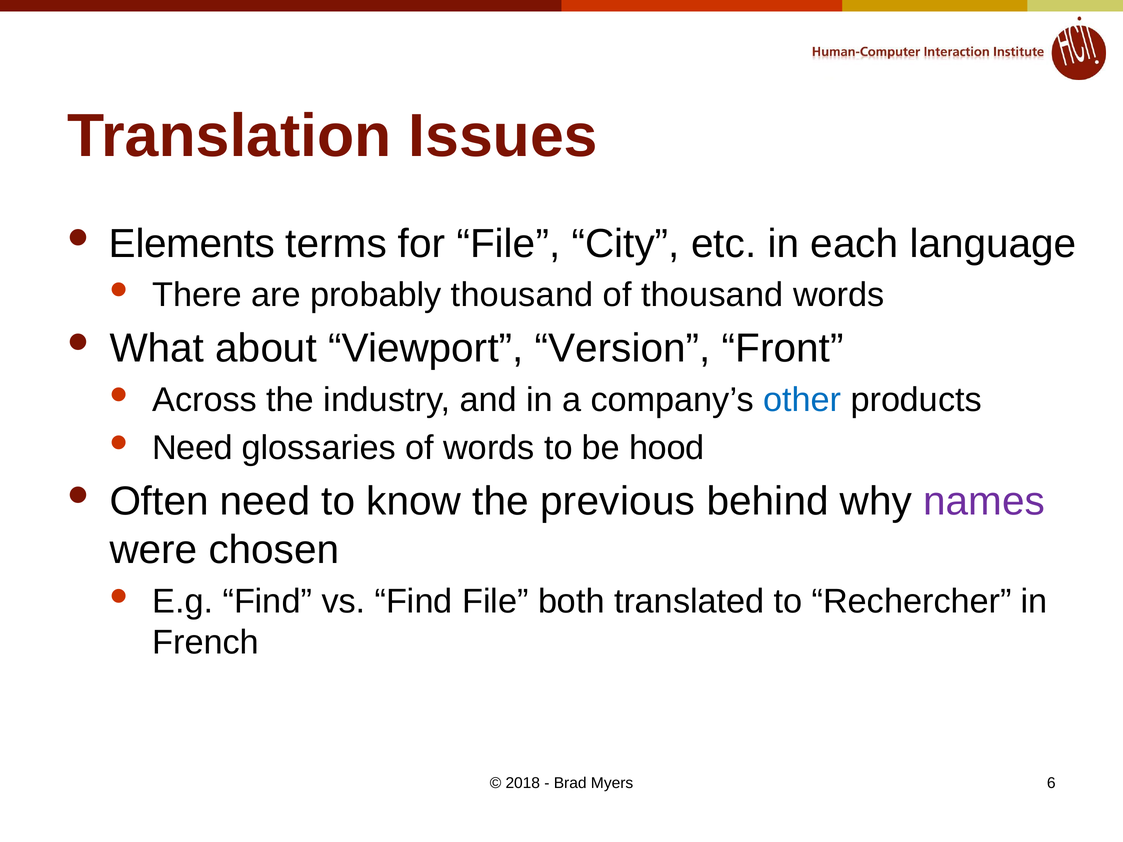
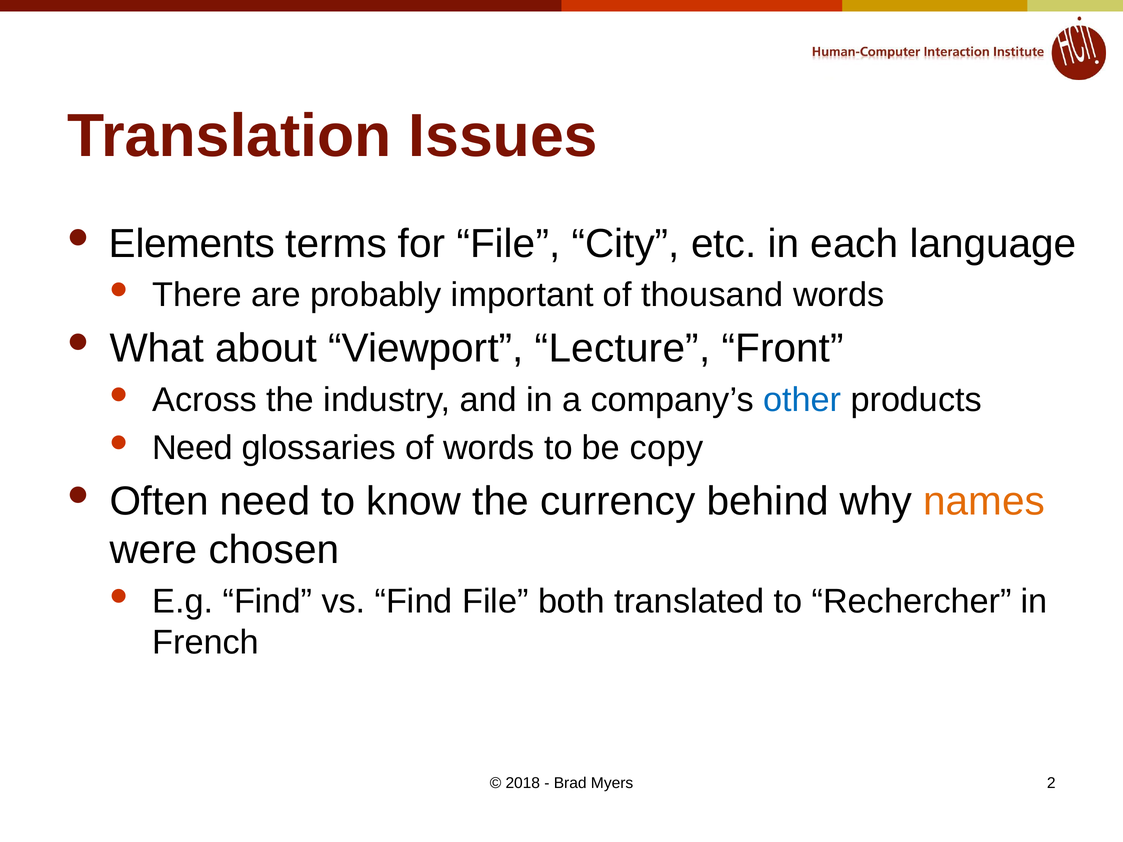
probably thousand: thousand -> important
Version: Version -> Lecture
hood: hood -> copy
previous: previous -> currency
names colour: purple -> orange
6: 6 -> 2
